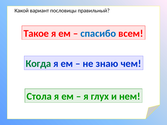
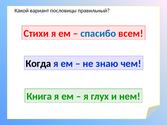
Такое: Такое -> Стихи
Когда colour: green -> black
Стола: Стола -> Книга
